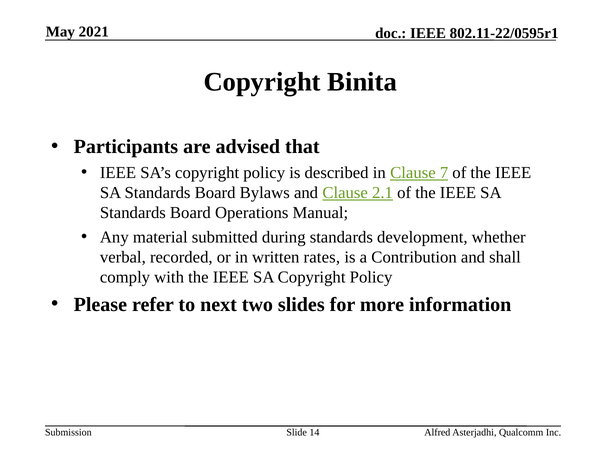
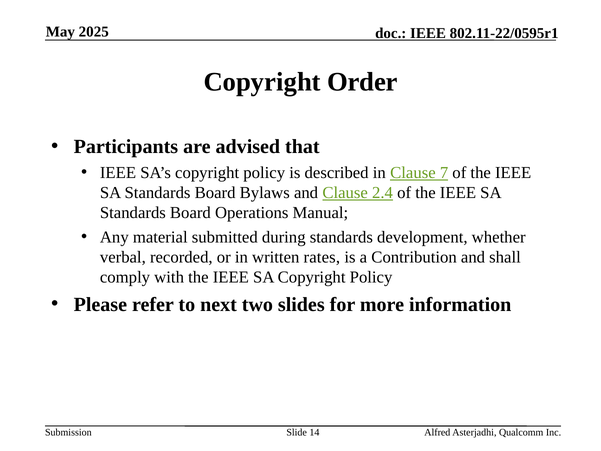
2021: 2021 -> 2025
Binita: Binita -> Order
2.1: 2.1 -> 2.4
